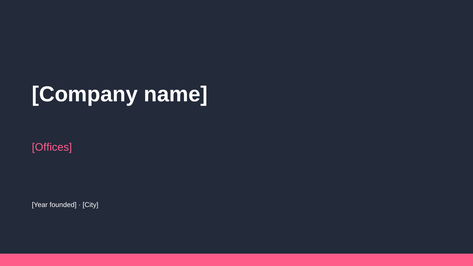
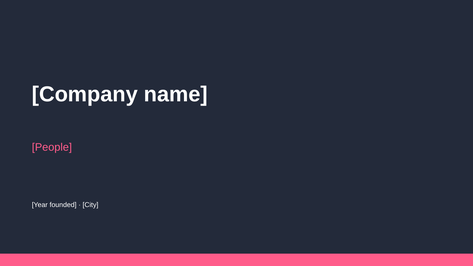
Offices: Offices -> People
